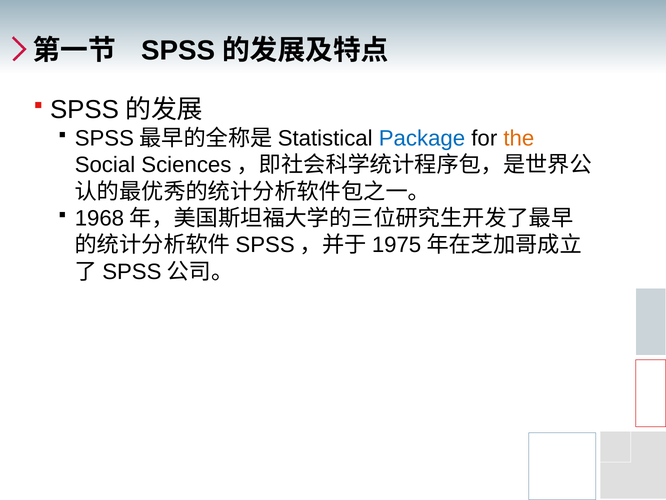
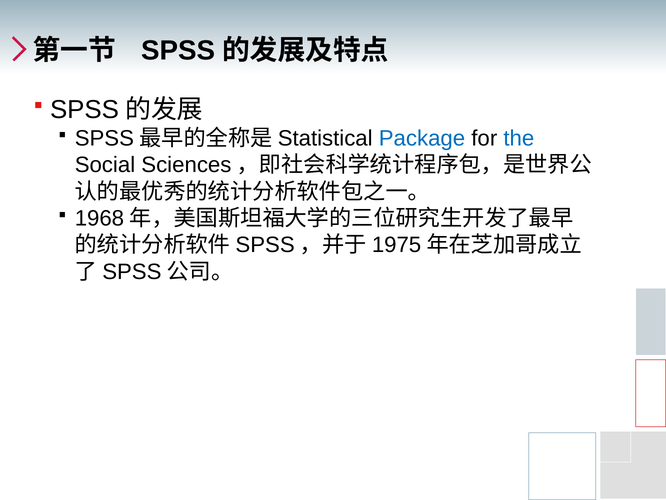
the colour: orange -> blue
